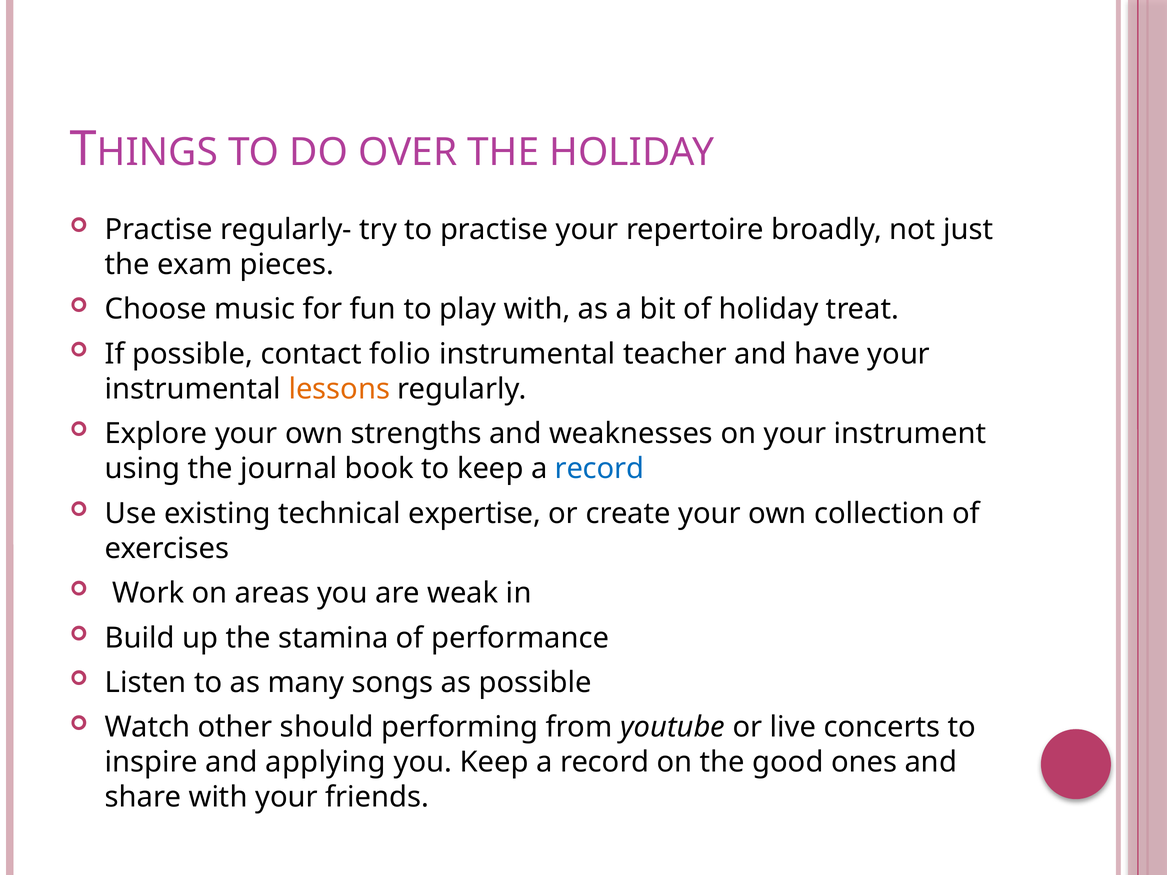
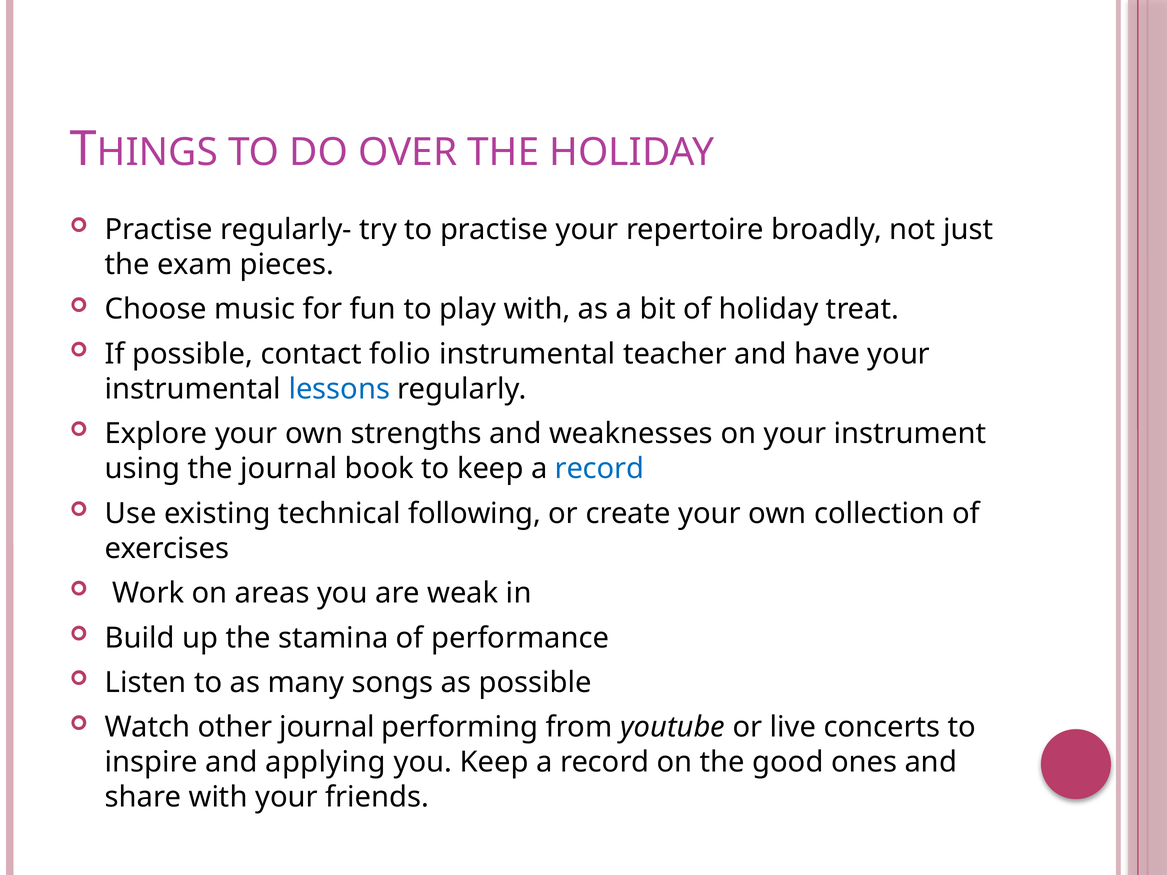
lessons colour: orange -> blue
expertise: expertise -> following
other should: should -> journal
